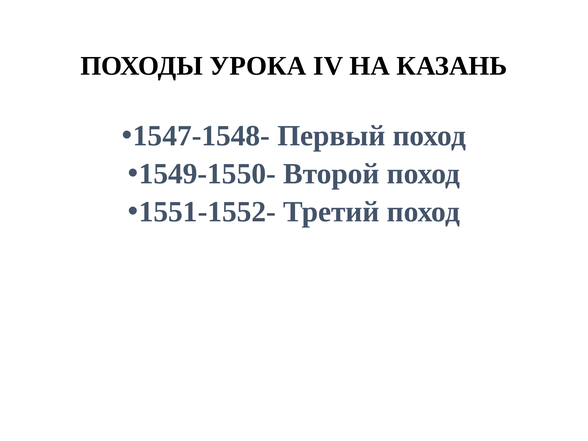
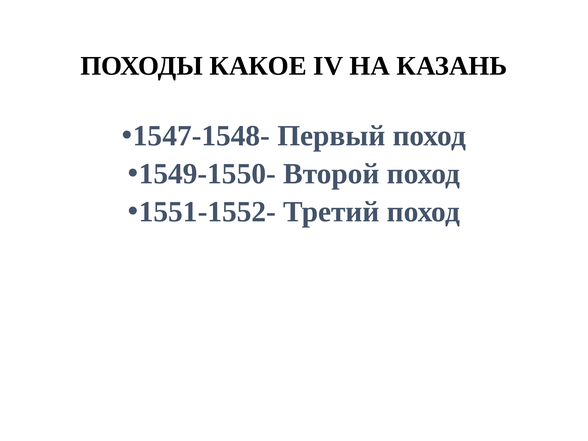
УРОКА: УРОКА -> КАКОЕ
